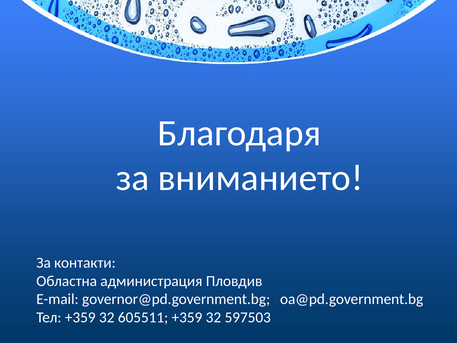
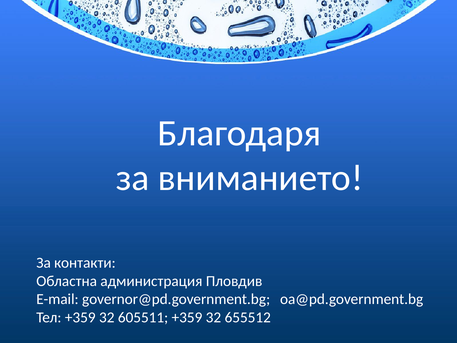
597503: 597503 -> 655512
